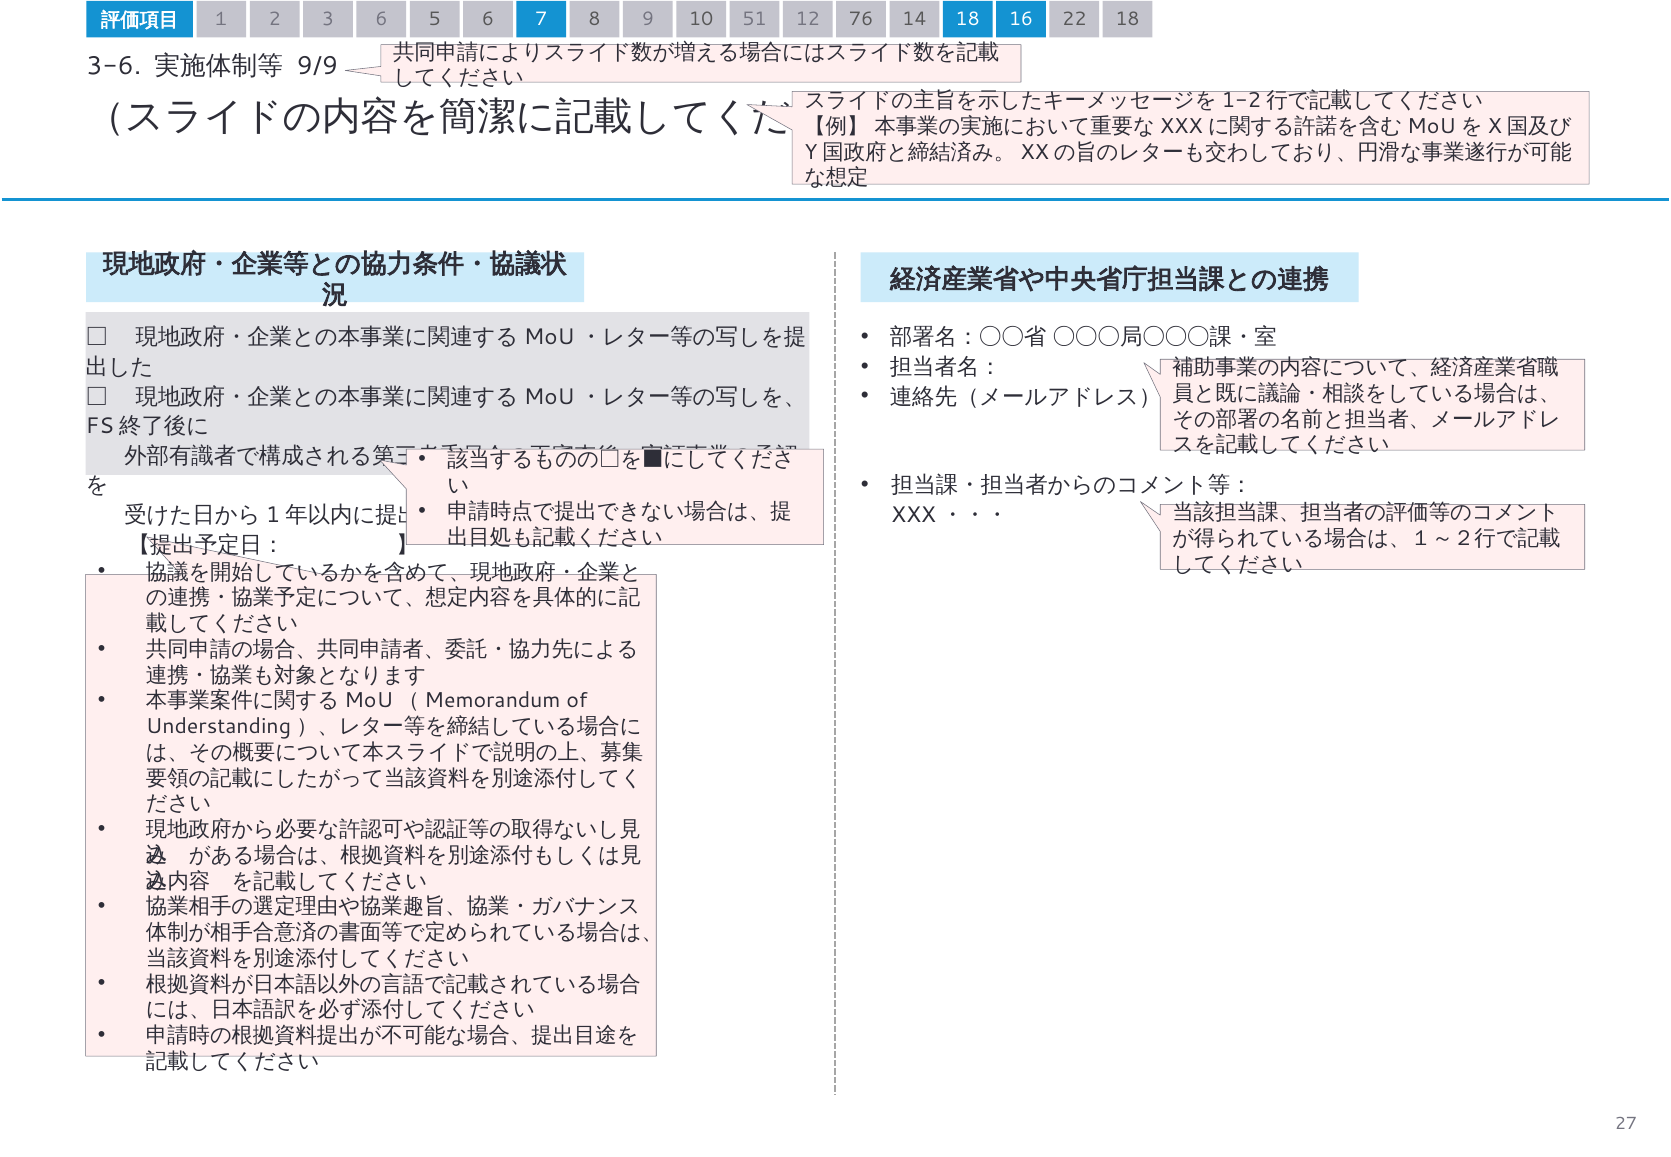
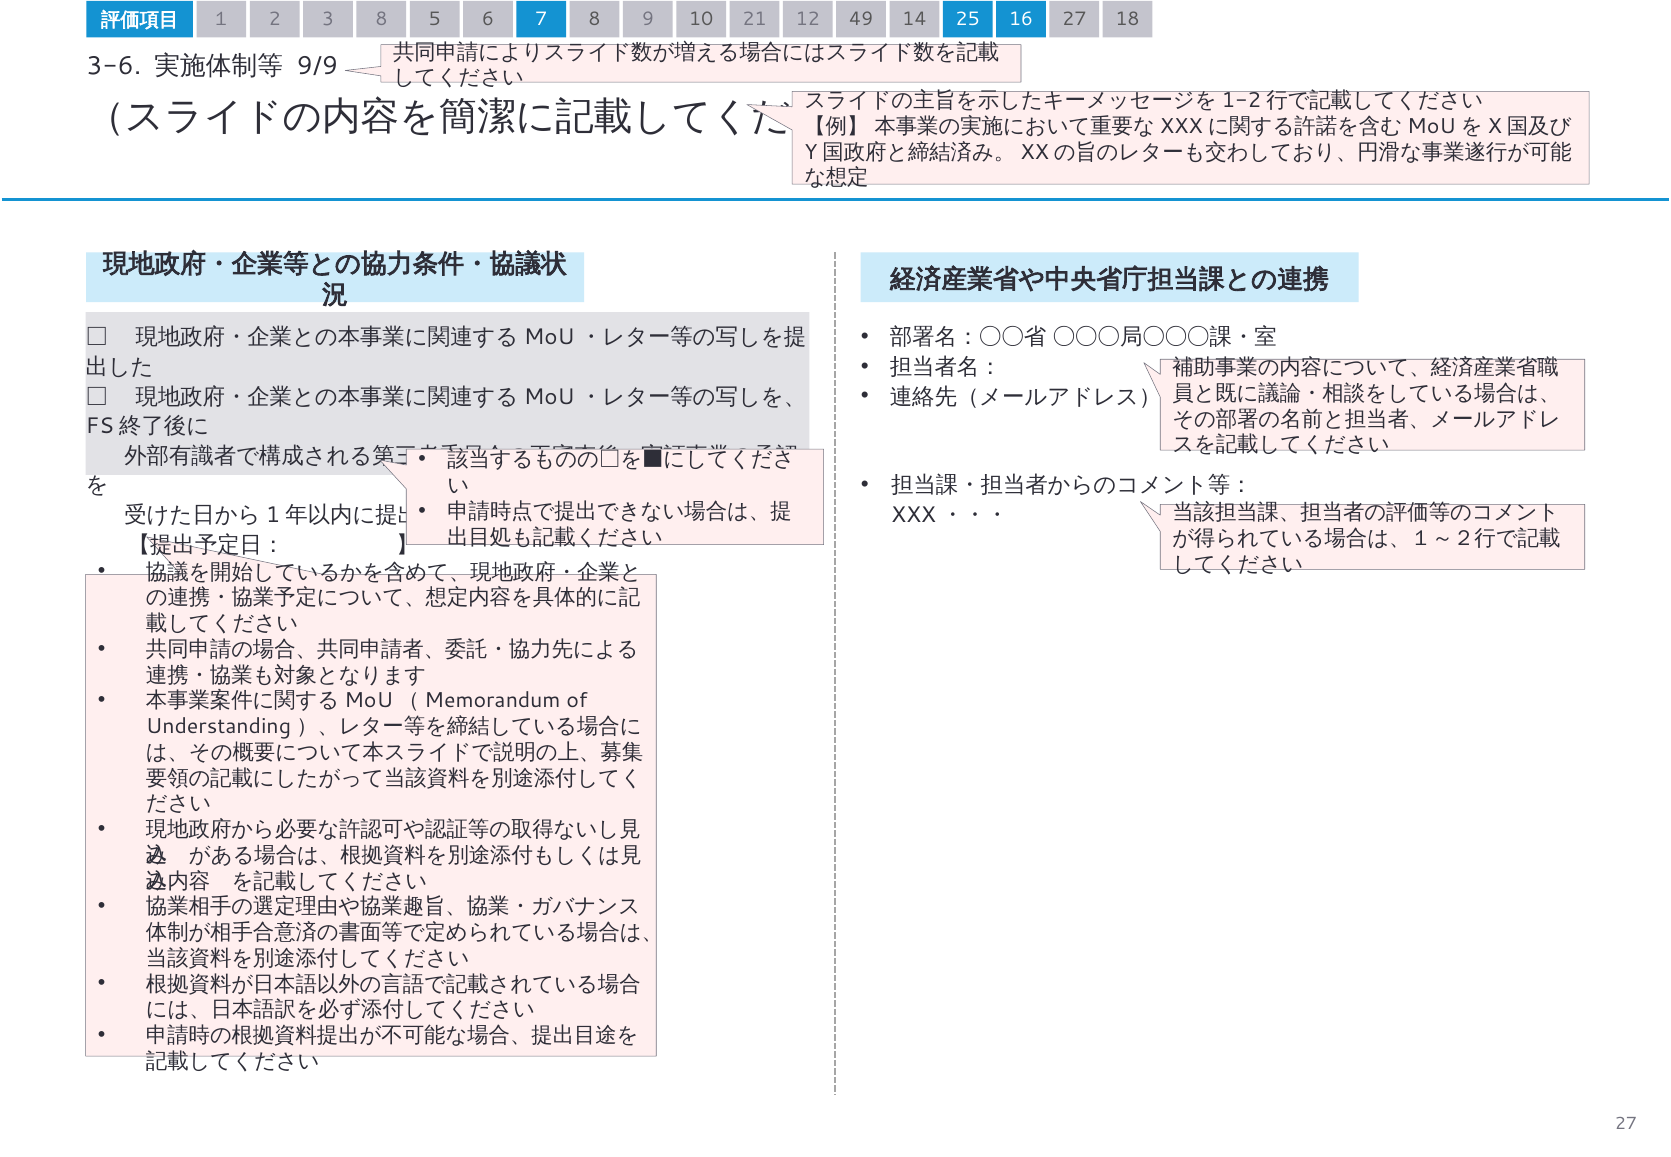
3 6: 6 -> 8
51: 51 -> 21
76: 76 -> 49
14 18: 18 -> 25
16 22: 22 -> 27
